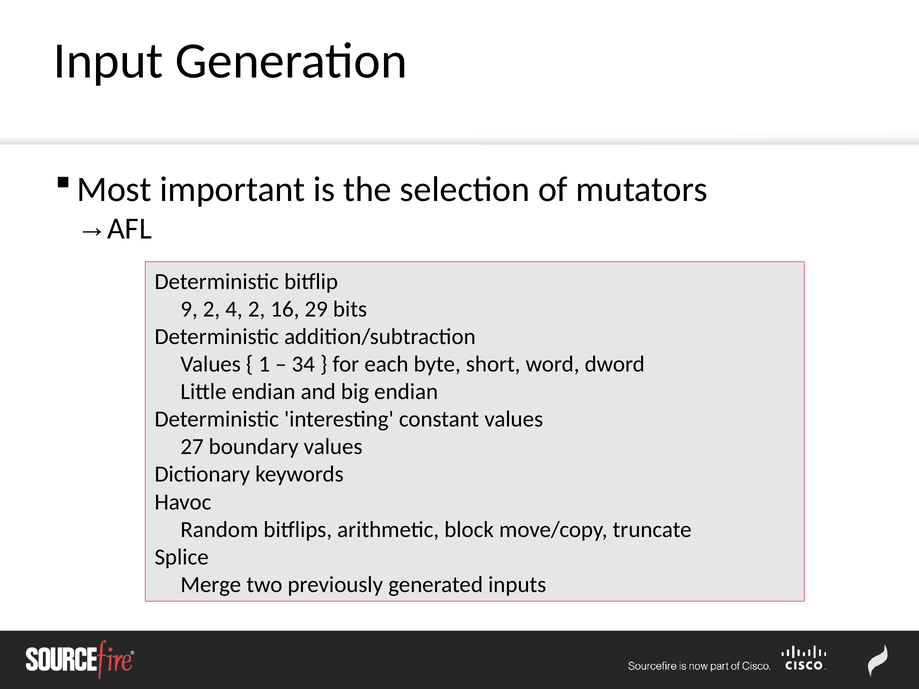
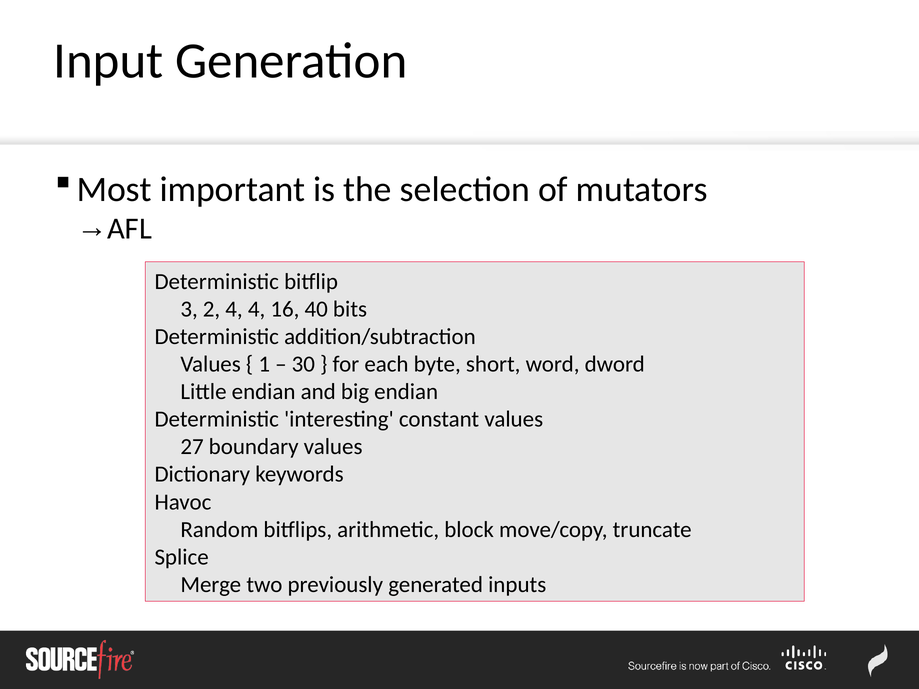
9: 9 -> 3
4 2: 2 -> 4
29: 29 -> 40
34: 34 -> 30
